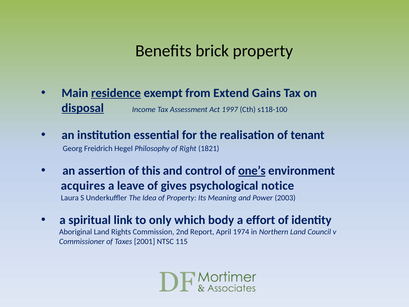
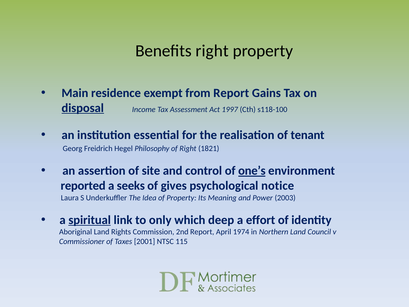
Benefits brick: brick -> right
residence underline: present -> none
from Extend: Extend -> Report
this: this -> site
acquires: acquires -> reported
leave: leave -> seeks
spiritual underline: none -> present
body: body -> deep
